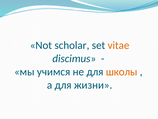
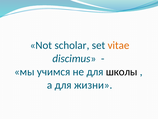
школы colour: orange -> black
